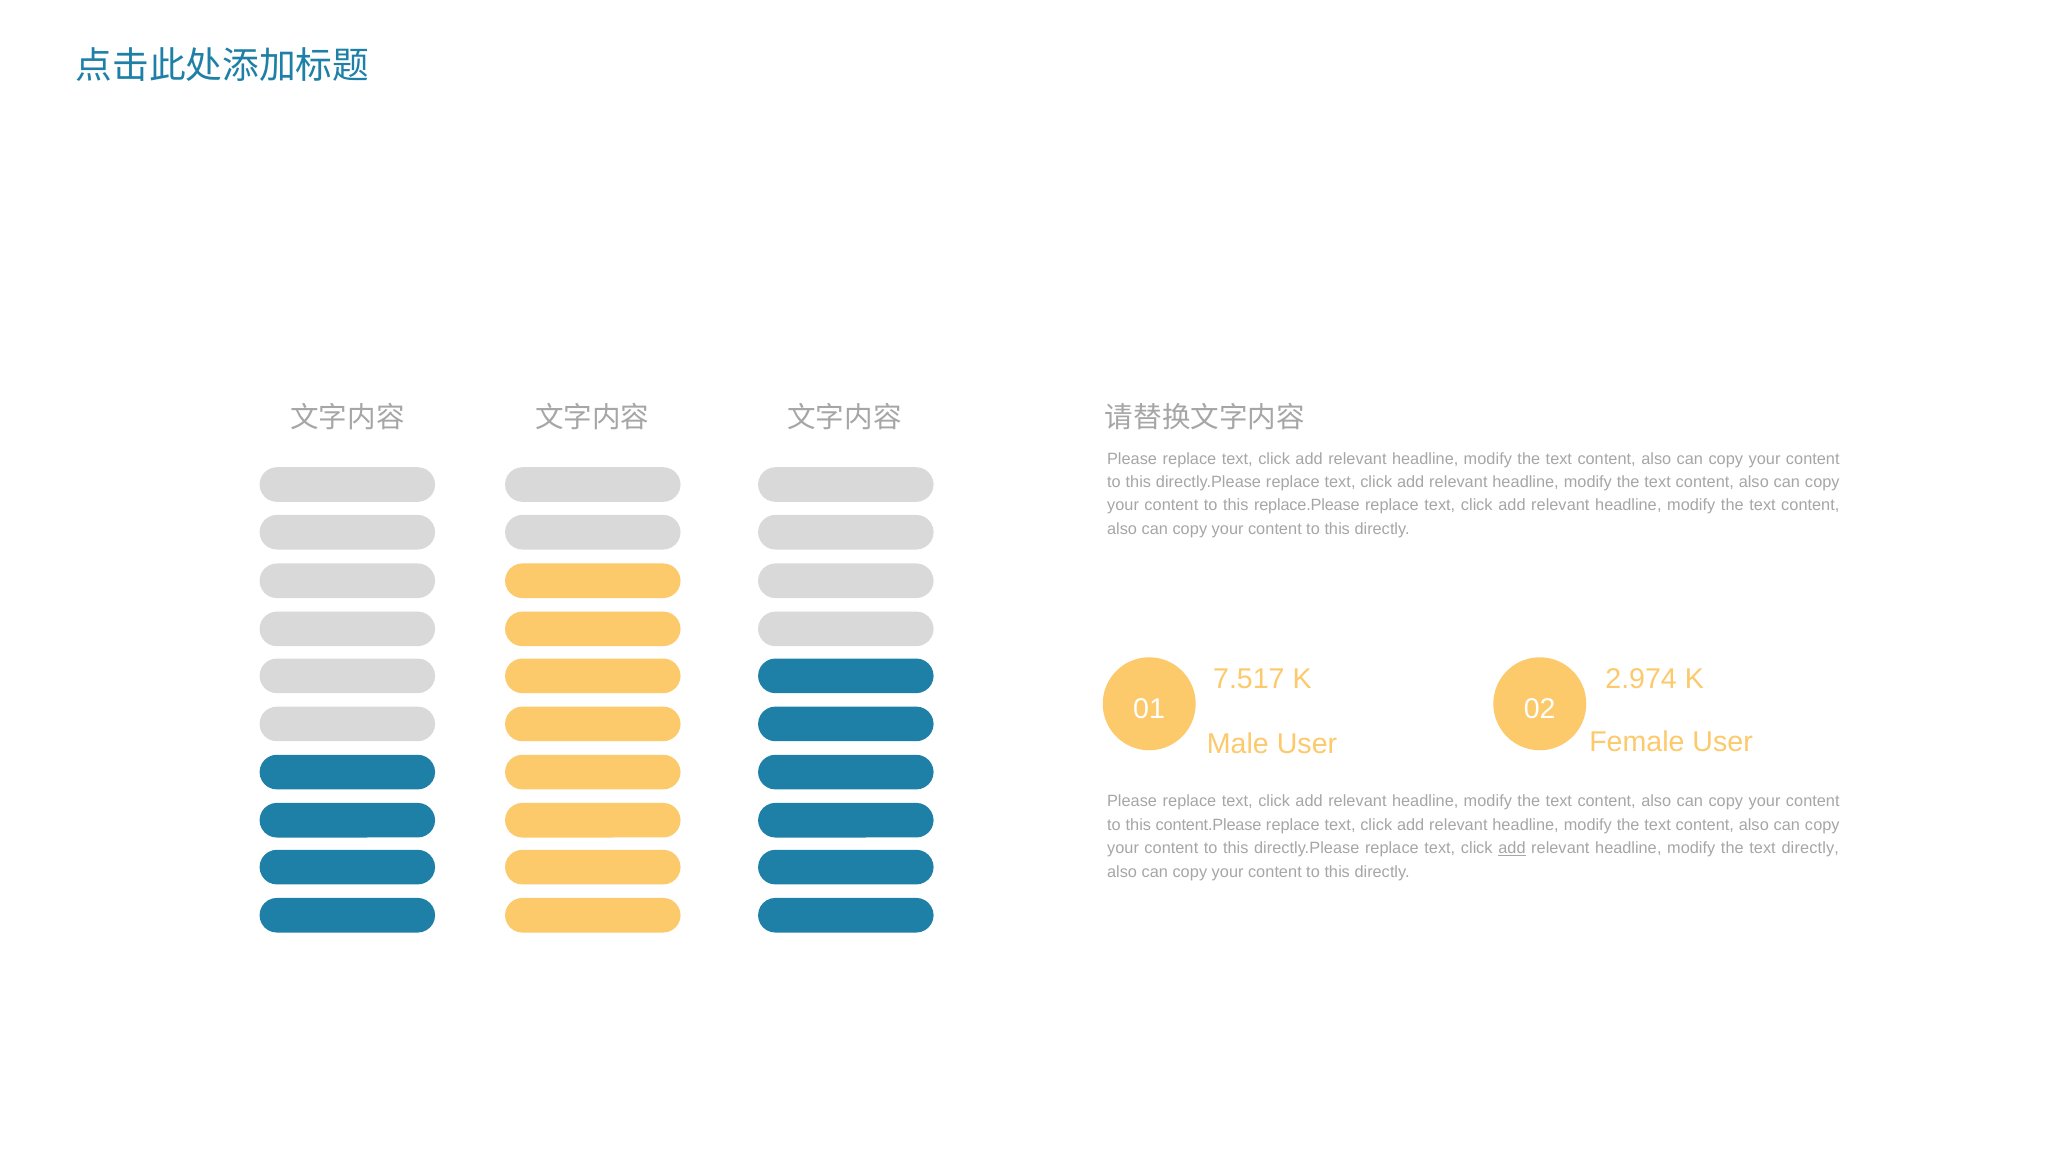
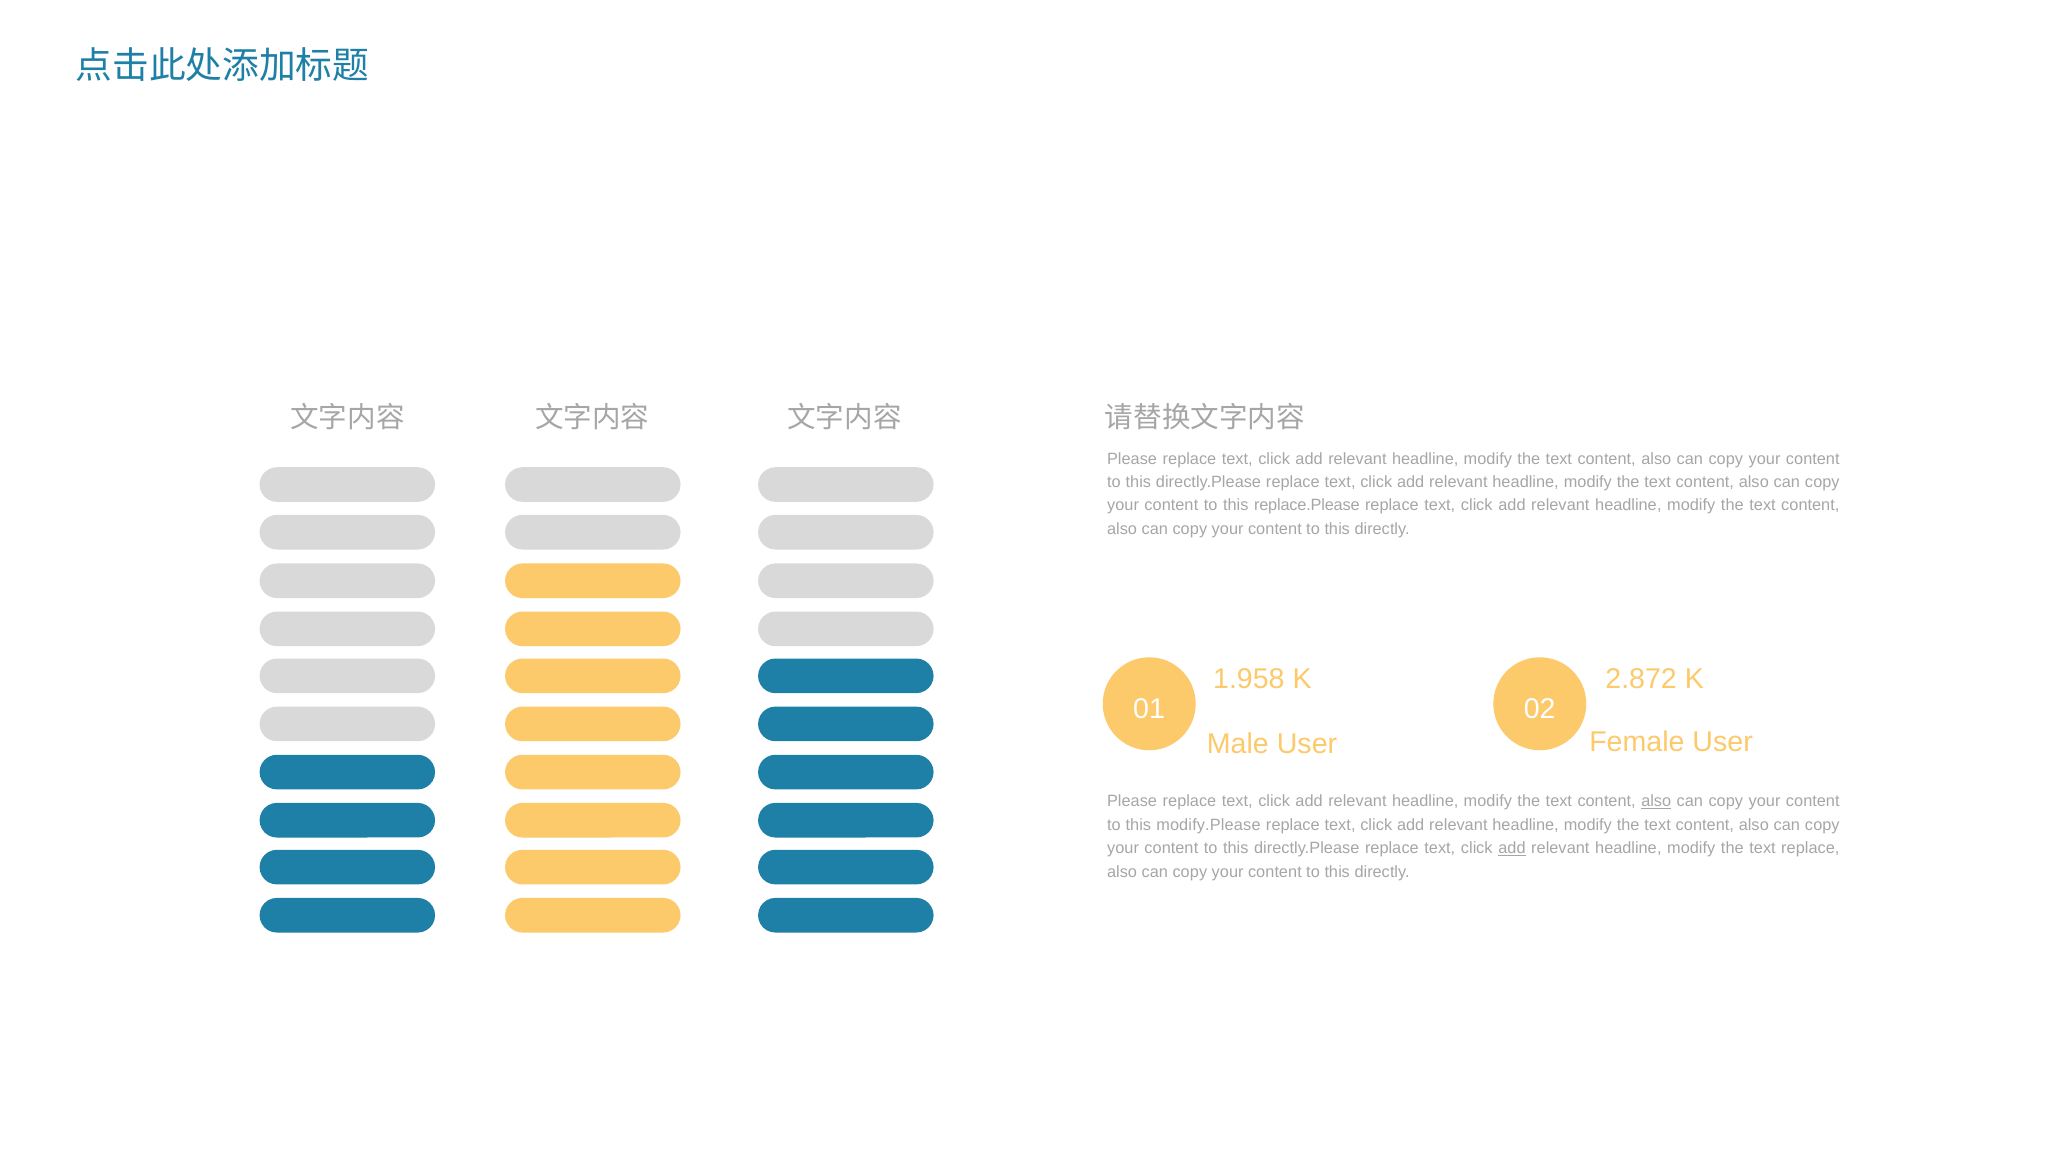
7.517: 7.517 -> 1.958
2.974: 2.974 -> 2.872
also at (1656, 801) underline: none -> present
content.Please: content.Please -> modify.Please
text directly: directly -> replace
